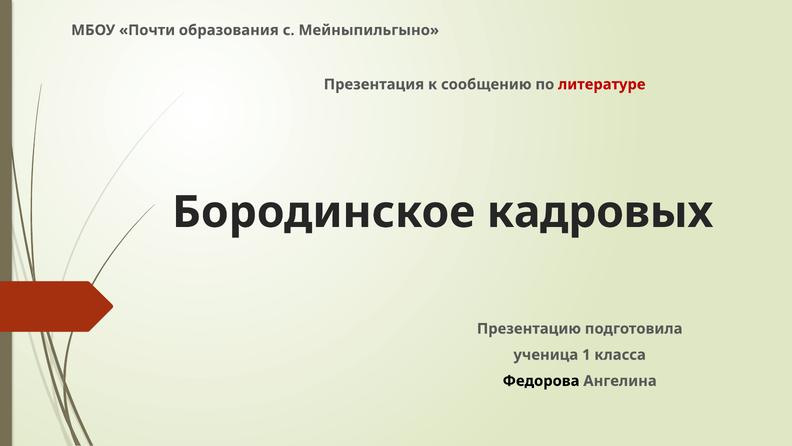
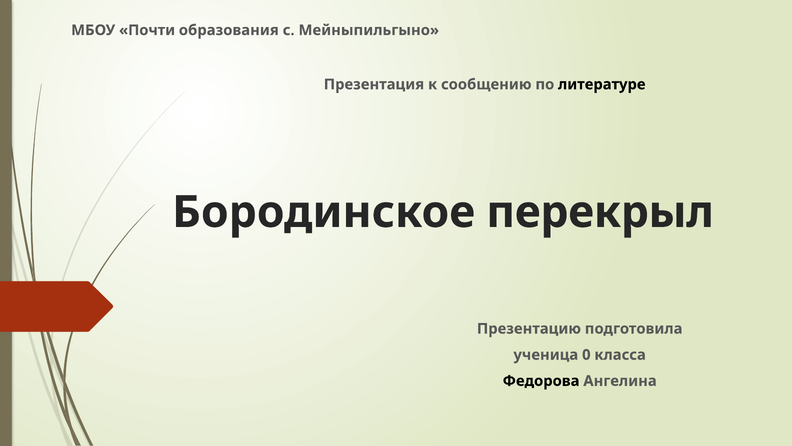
литературе colour: red -> black
кадровых: кадровых -> перекрыл
1: 1 -> 0
